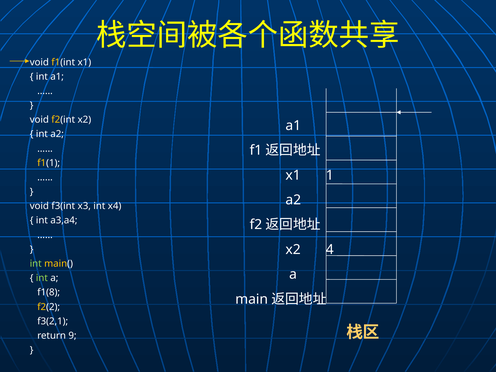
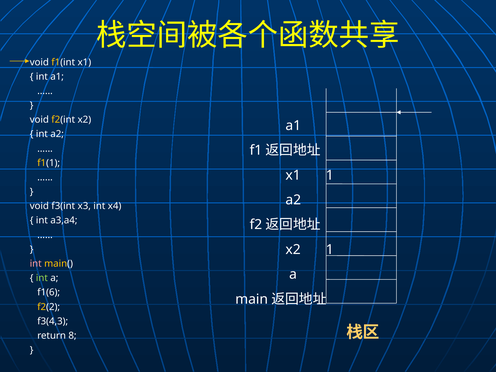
x2 4: 4 -> 1
int at (36, 264) colour: light green -> pink
f1(8: f1(8 -> f1(6
f3(2,1: f3(2,1 -> f3(4,3
9: 9 -> 8
